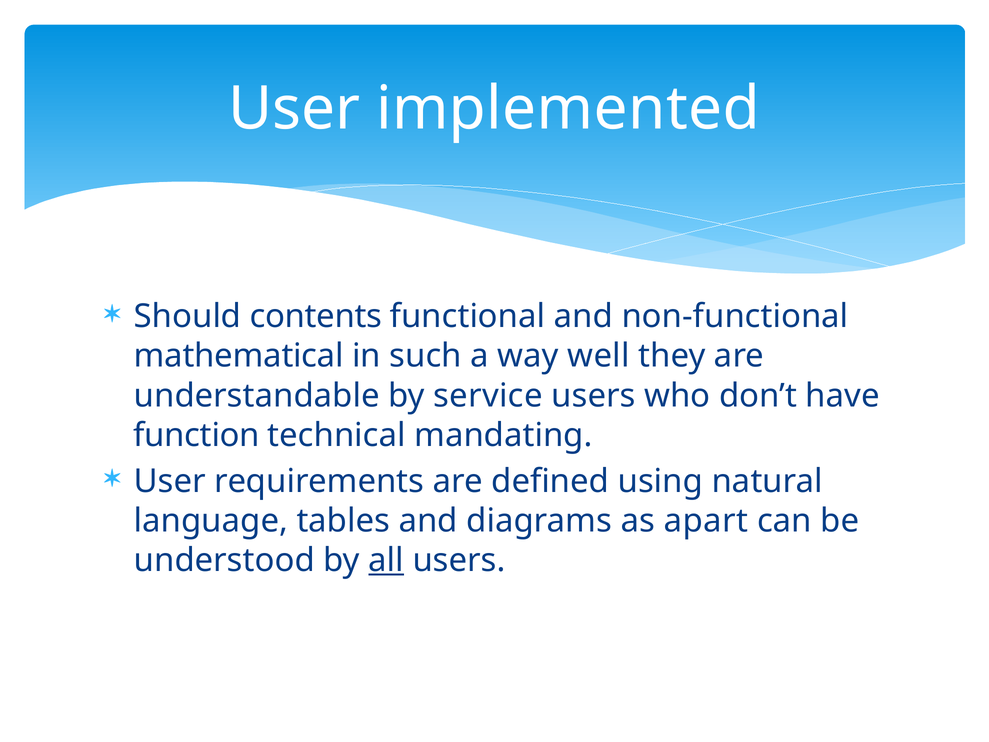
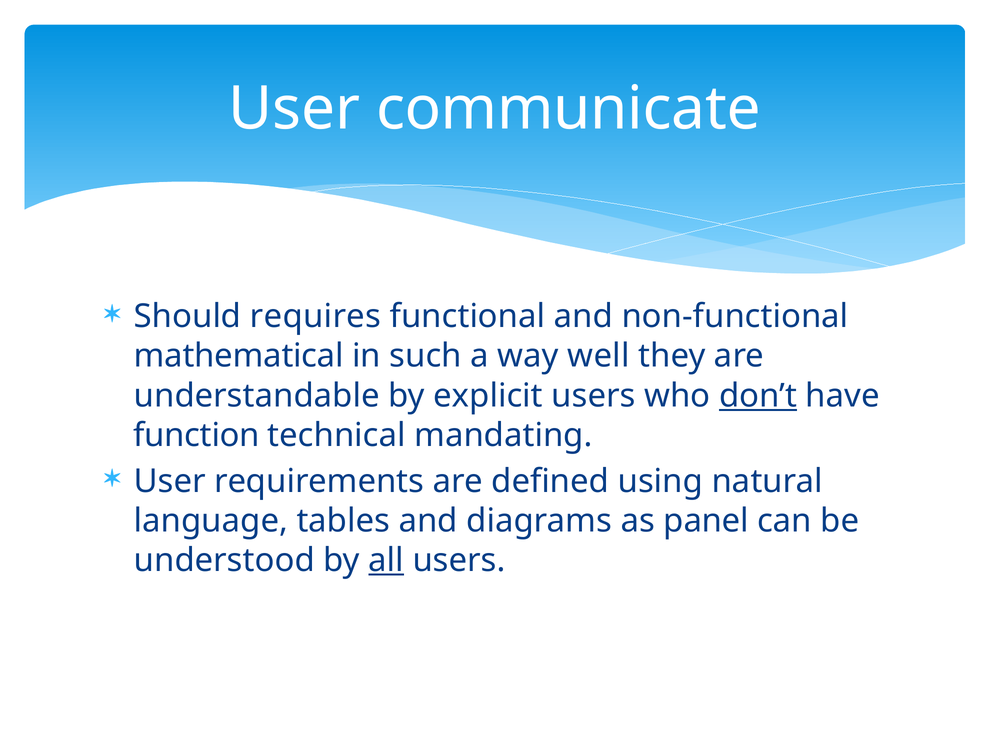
implemented: implemented -> communicate
contents: contents -> requires
service: service -> explicit
don’t underline: none -> present
apart: apart -> panel
